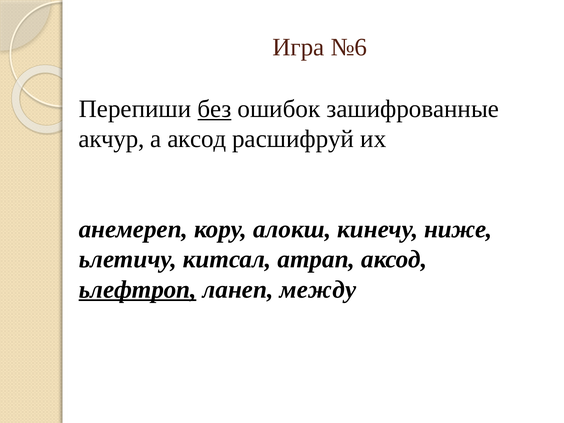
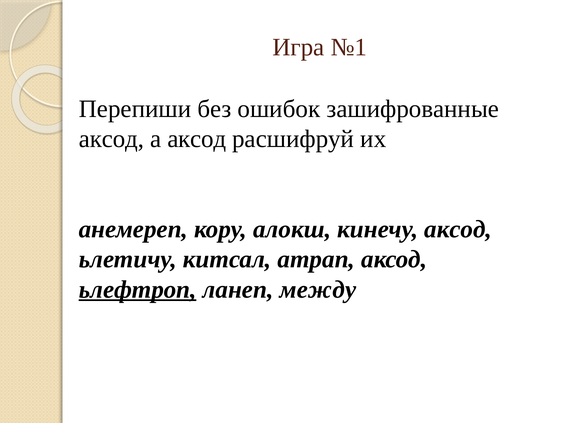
№6: №6 -> №1
без underline: present -> none
акчур at (111, 139): акчур -> аксод
кинечу ниже: ниже -> аксод
